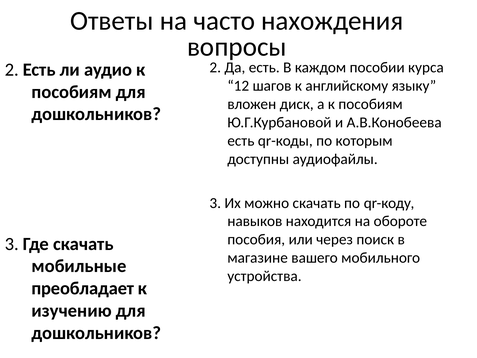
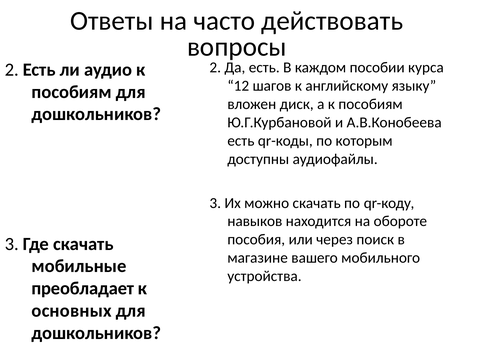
нахождения: нахождения -> действовать
изучению: изучению -> основных
